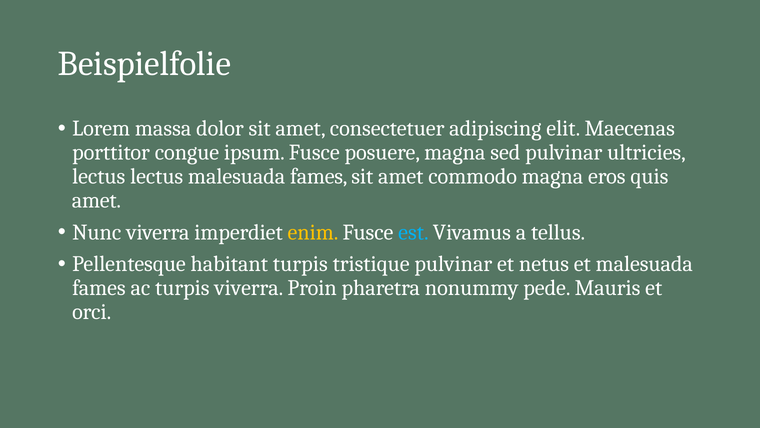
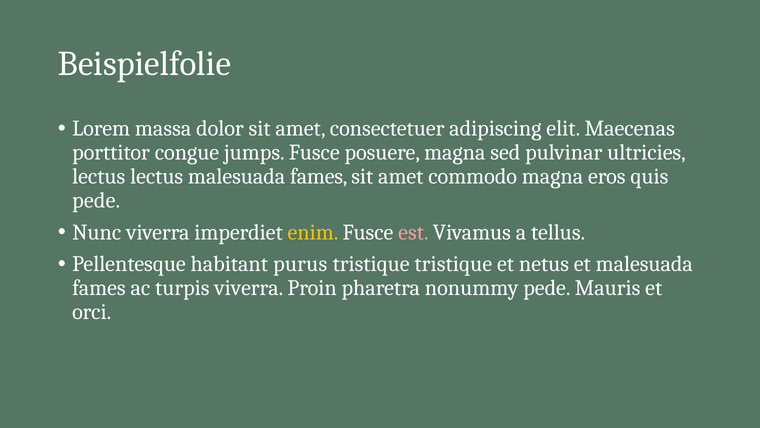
ipsum: ipsum -> jumps
amet at (96, 200): amet -> pede
est colour: light blue -> pink
habitant turpis: turpis -> purus
tristique pulvinar: pulvinar -> tristique
